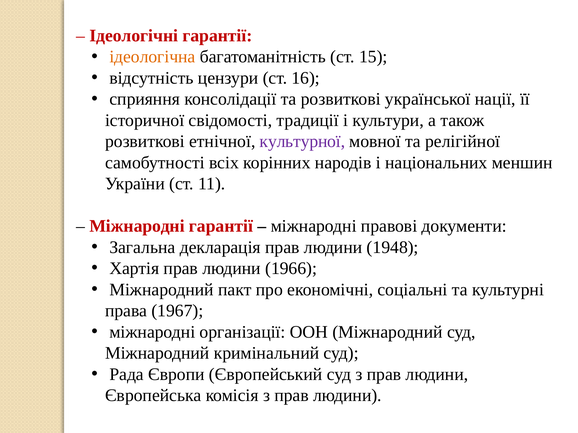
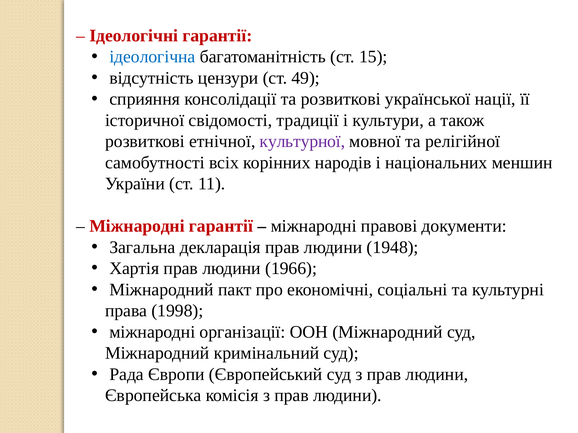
ідеологічна colour: orange -> blue
16: 16 -> 49
1967: 1967 -> 1998
